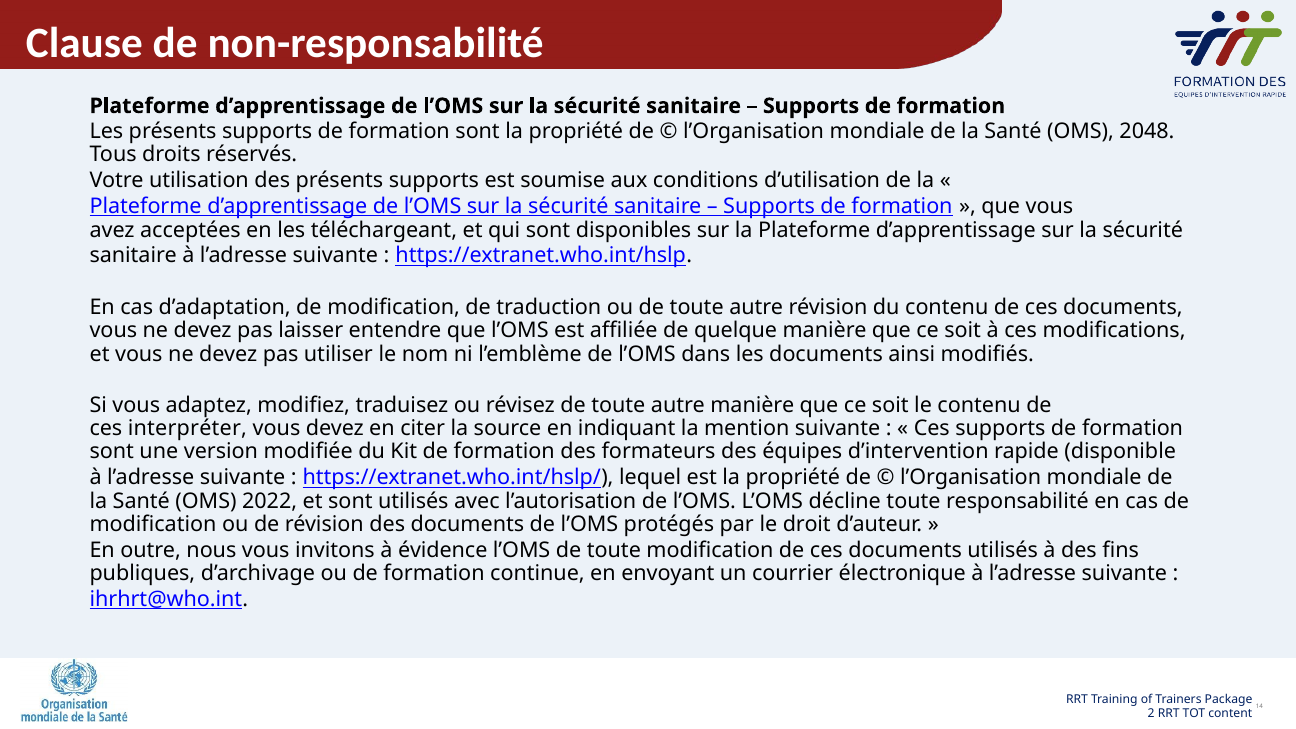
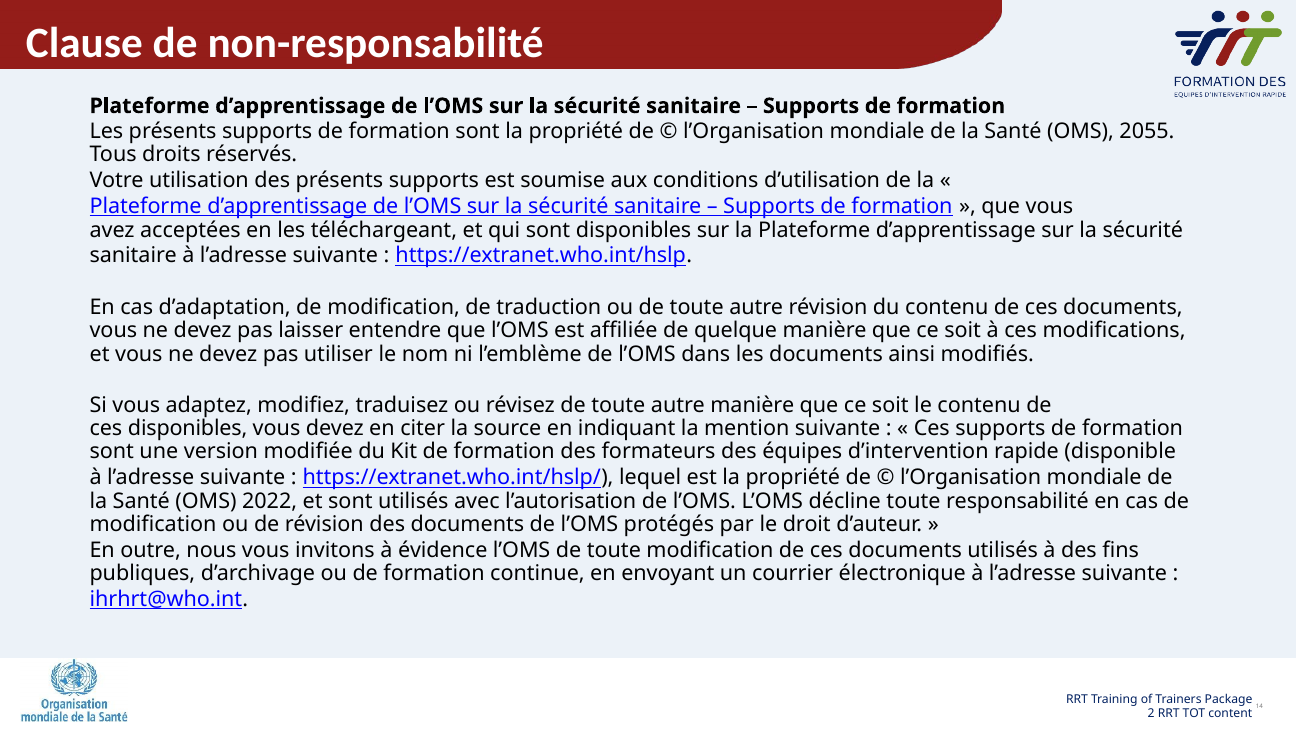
2048: 2048 -> 2055
ces interpréter: interpréter -> disponibles
